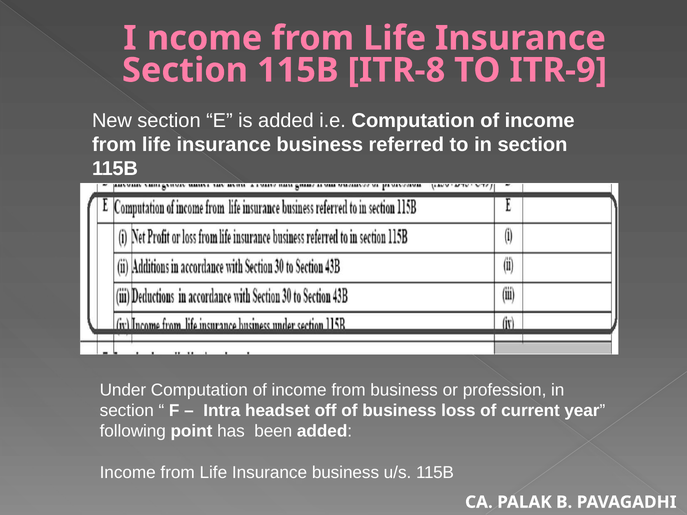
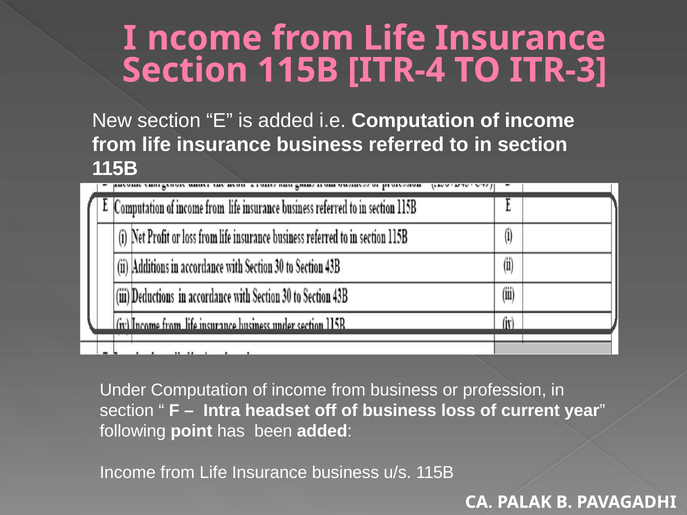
ITR-8: ITR-8 -> ITR-4
ITR-9: ITR-9 -> ITR-3
